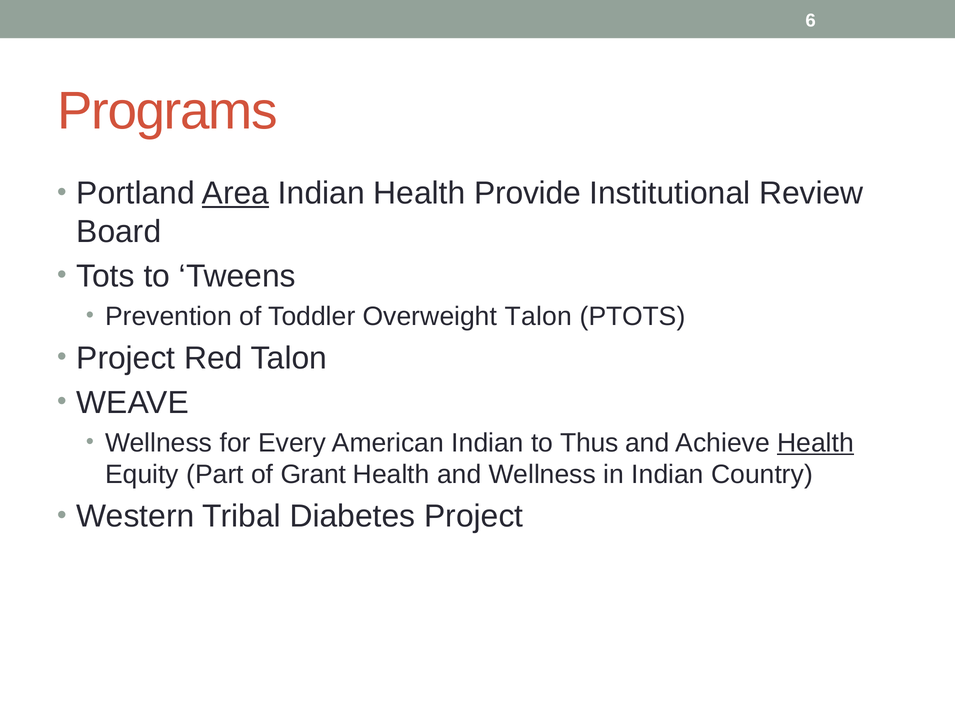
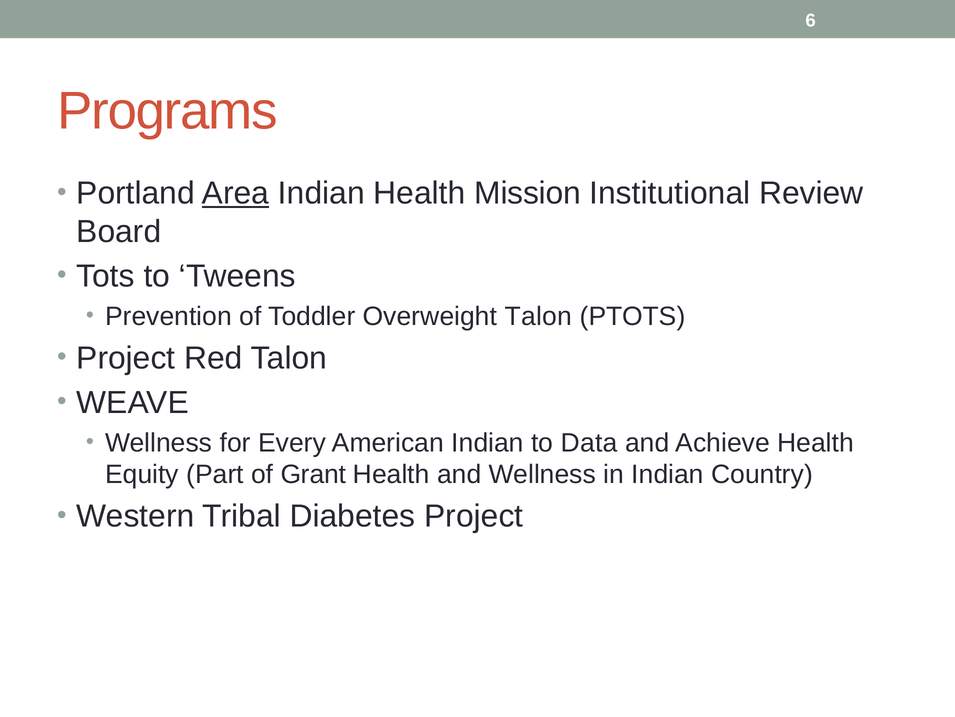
Provide: Provide -> Mission
Thus: Thus -> Data
Health at (816, 442) underline: present -> none
